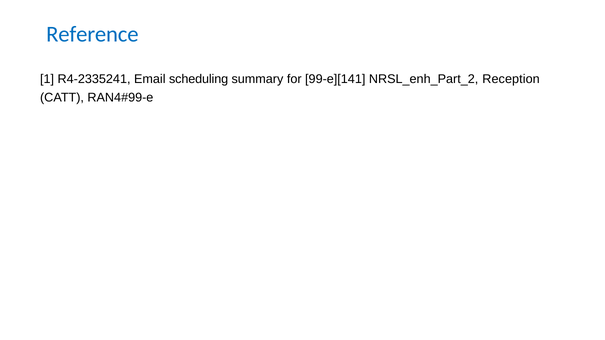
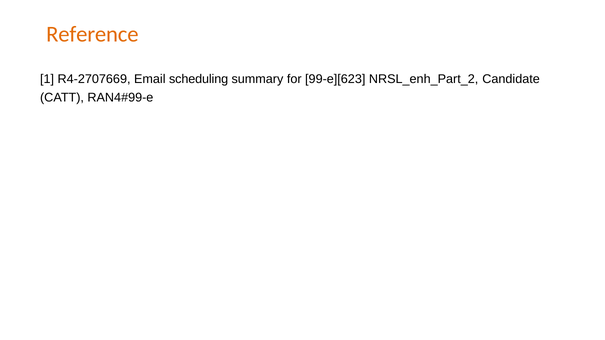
Reference colour: blue -> orange
R4-2335241: R4-2335241 -> R4-2707669
99-e][141: 99-e][141 -> 99-e][623
Reception: Reception -> Candidate
